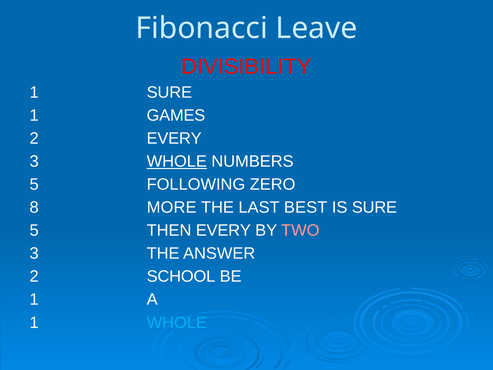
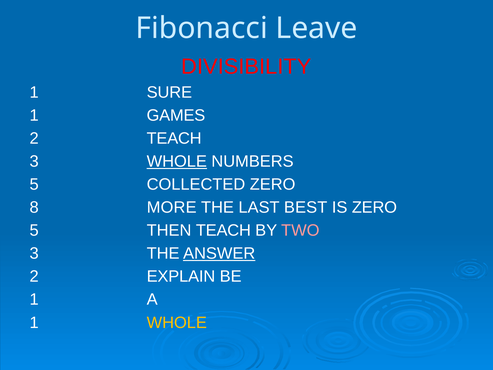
2 EVERY: EVERY -> TEACH
FOLLOWING: FOLLOWING -> COLLECTED
IS SURE: SURE -> ZERO
THEN EVERY: EVERY -> TEACH
ANSWER underline: none -> present
SCHOOL: SCHOOL -> EXPLAIN
WHOLE at (177, 322) colour: light blue -> yellow
